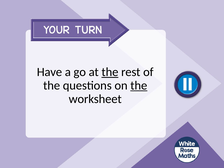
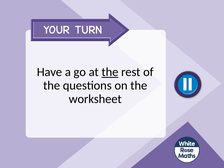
the at (139, 85) underline: present -> none
